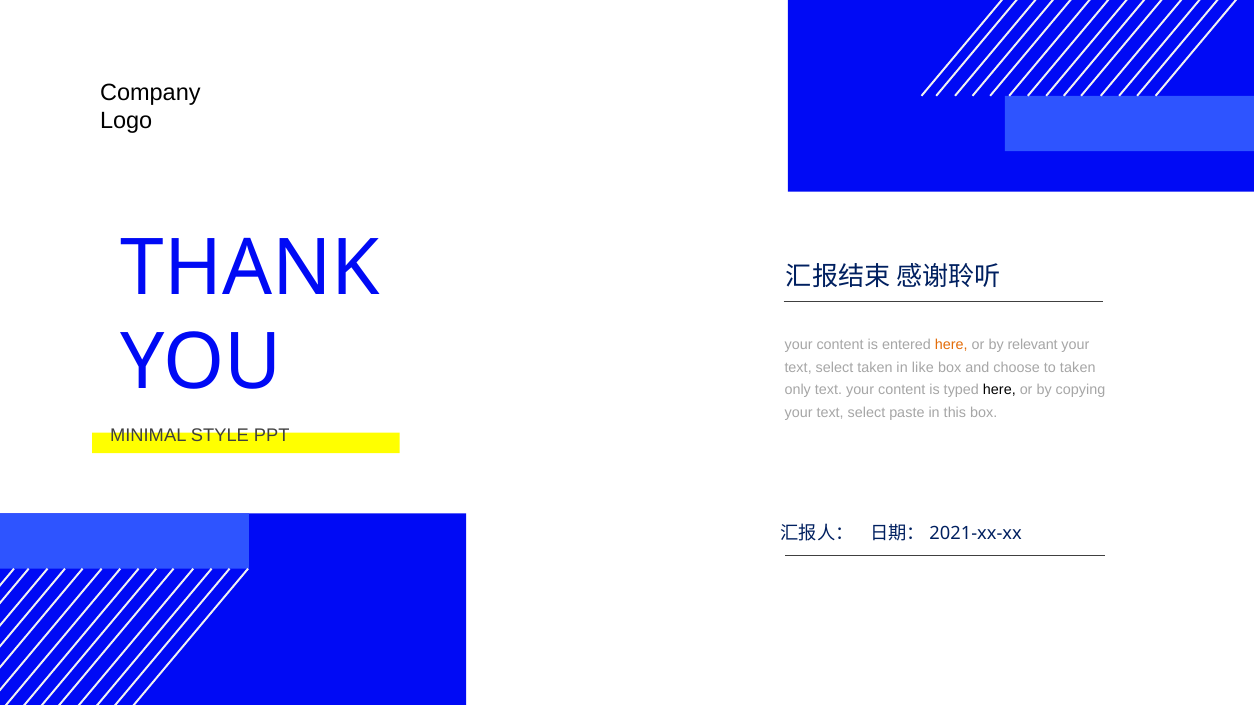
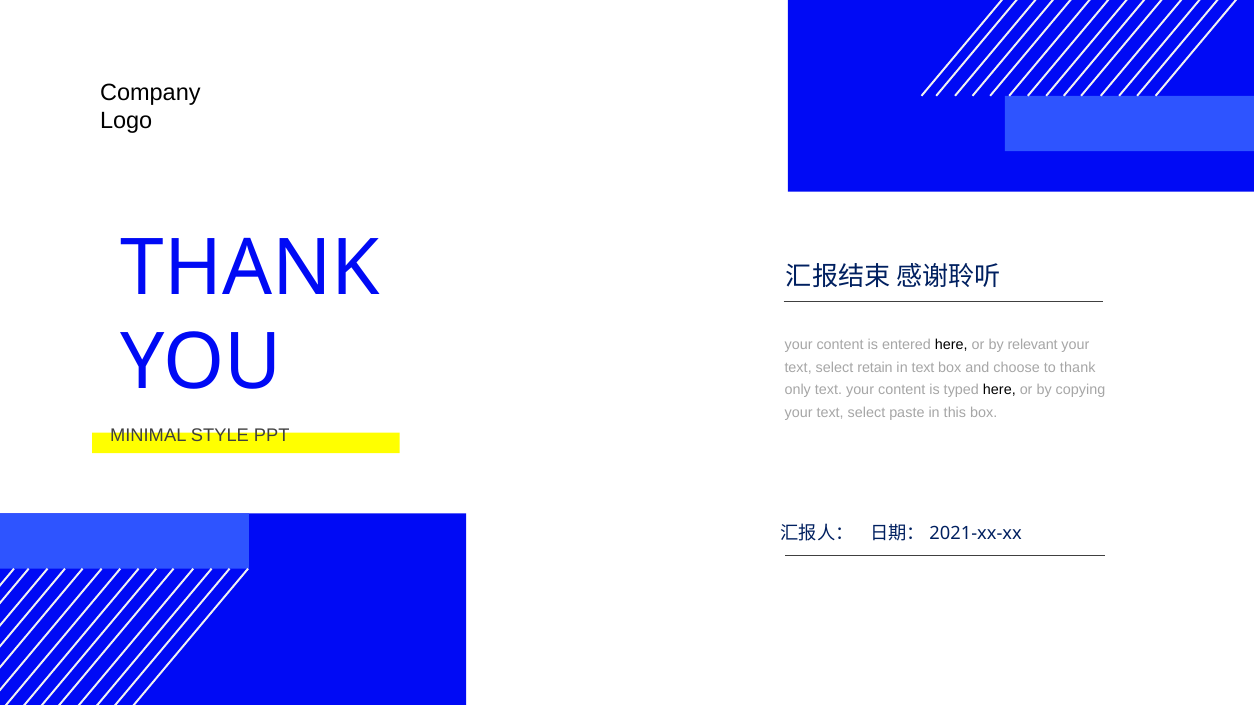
here at (951, 345) colour: orange -> black
select taken: taken -> retain
in like: like -> text
to taken: taken -> thank
